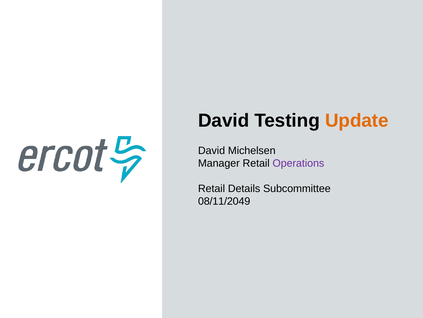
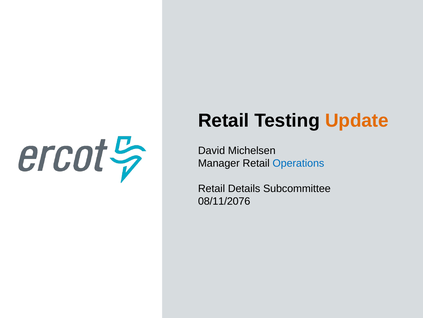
David at (224, 120): David -> Retail
Operations colour: purple -> blue
08/11/2049: 08/11/2049 -> 08/11/2076
